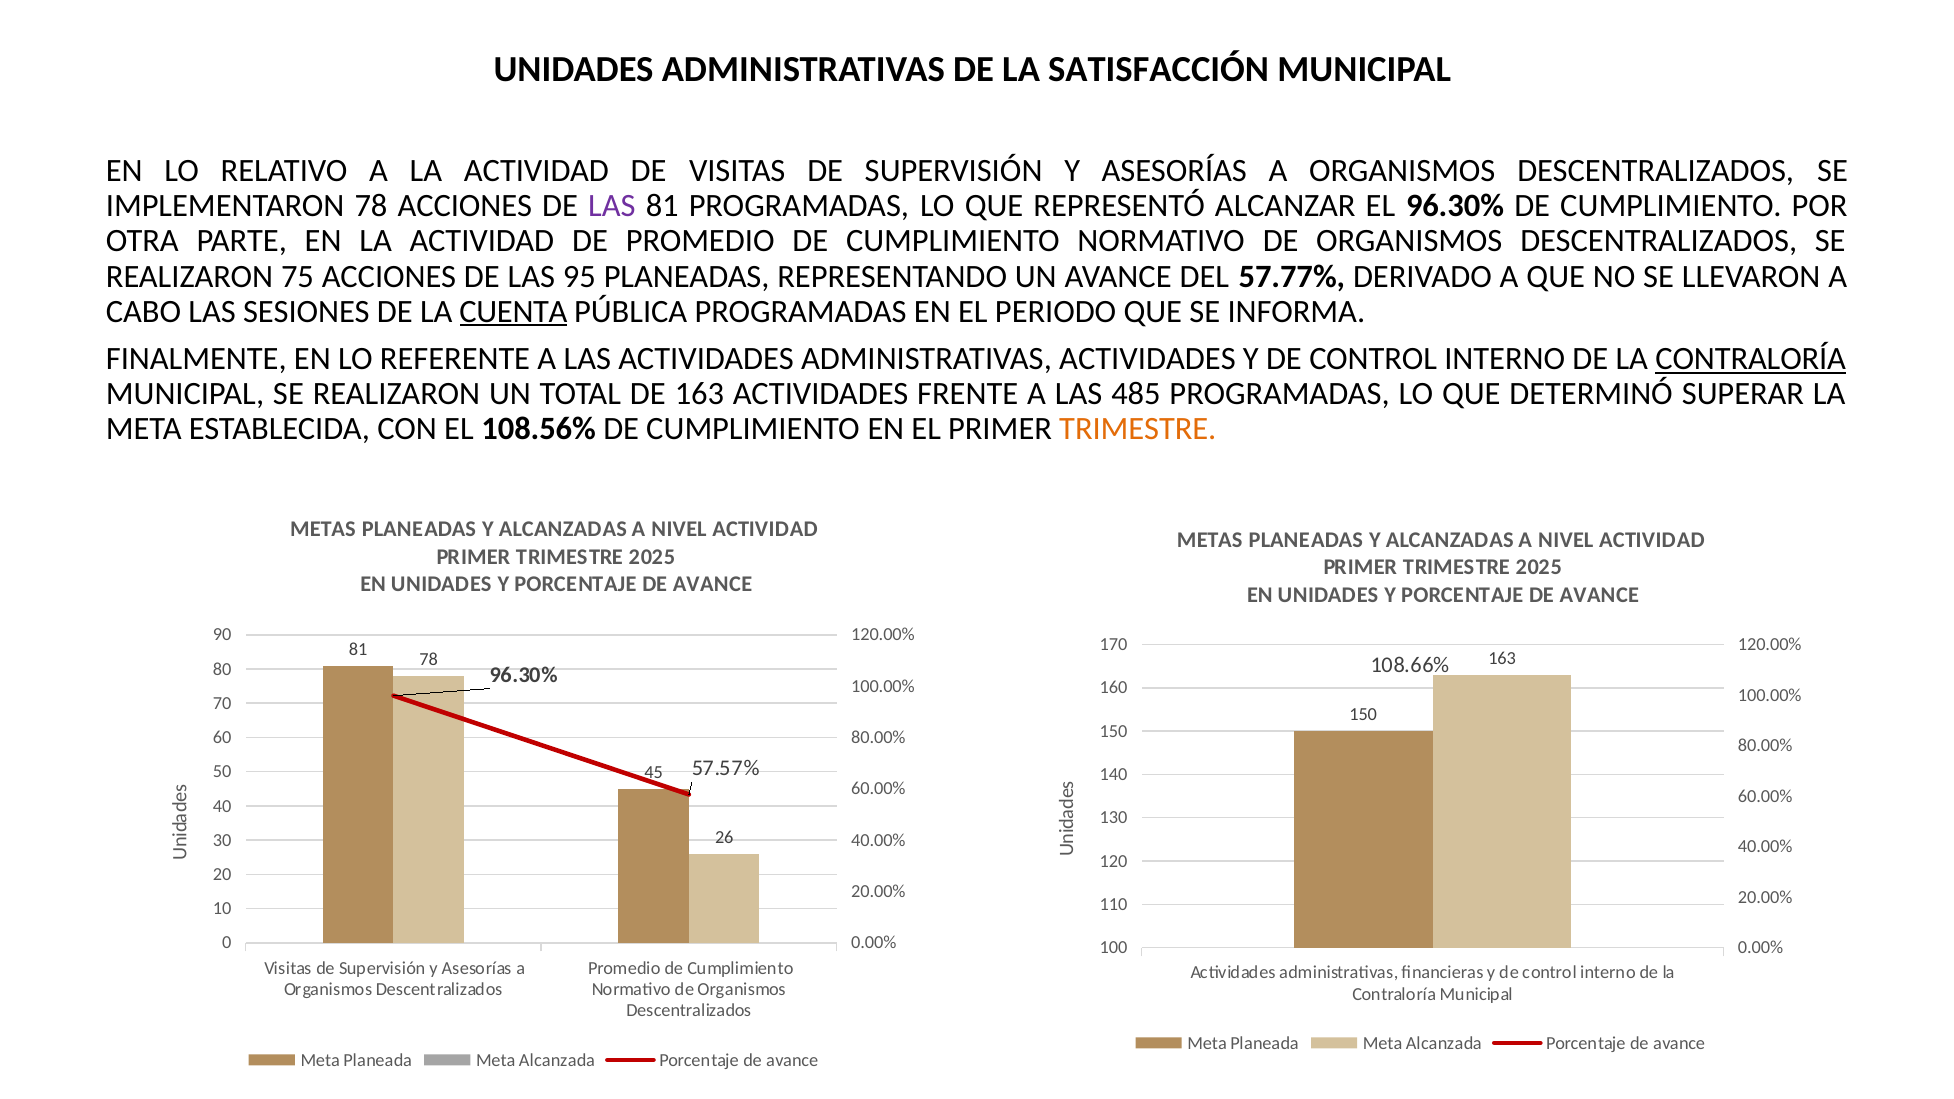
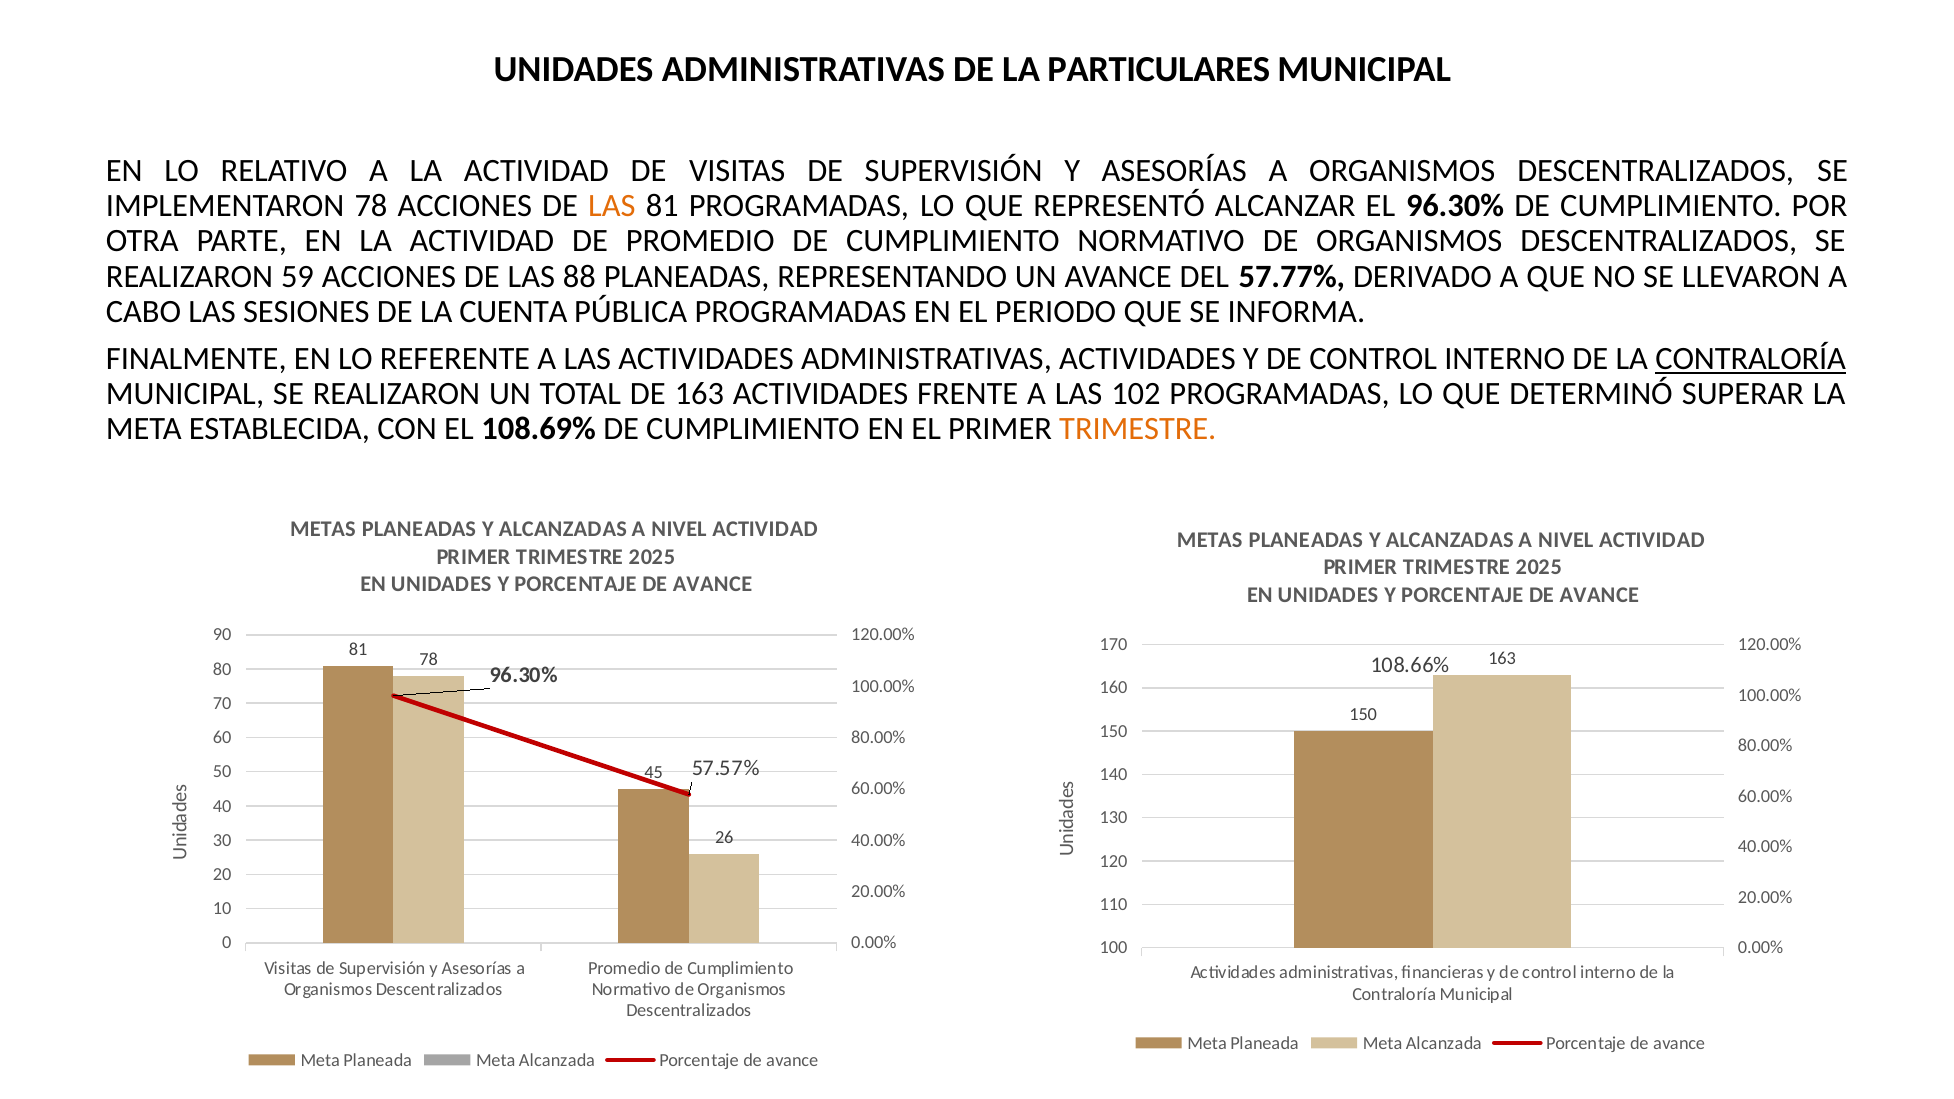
SATISFACCIÓN: SATISFACCIÓN -> PARTICULARES
LAS at (612, 206) colour: purple -> orange
75: 75 -> 59
95: 95 -> 88
CUENTA underline: present -> none
485: 485 -> 102
108.56%: 108.56% -> 108.69%
